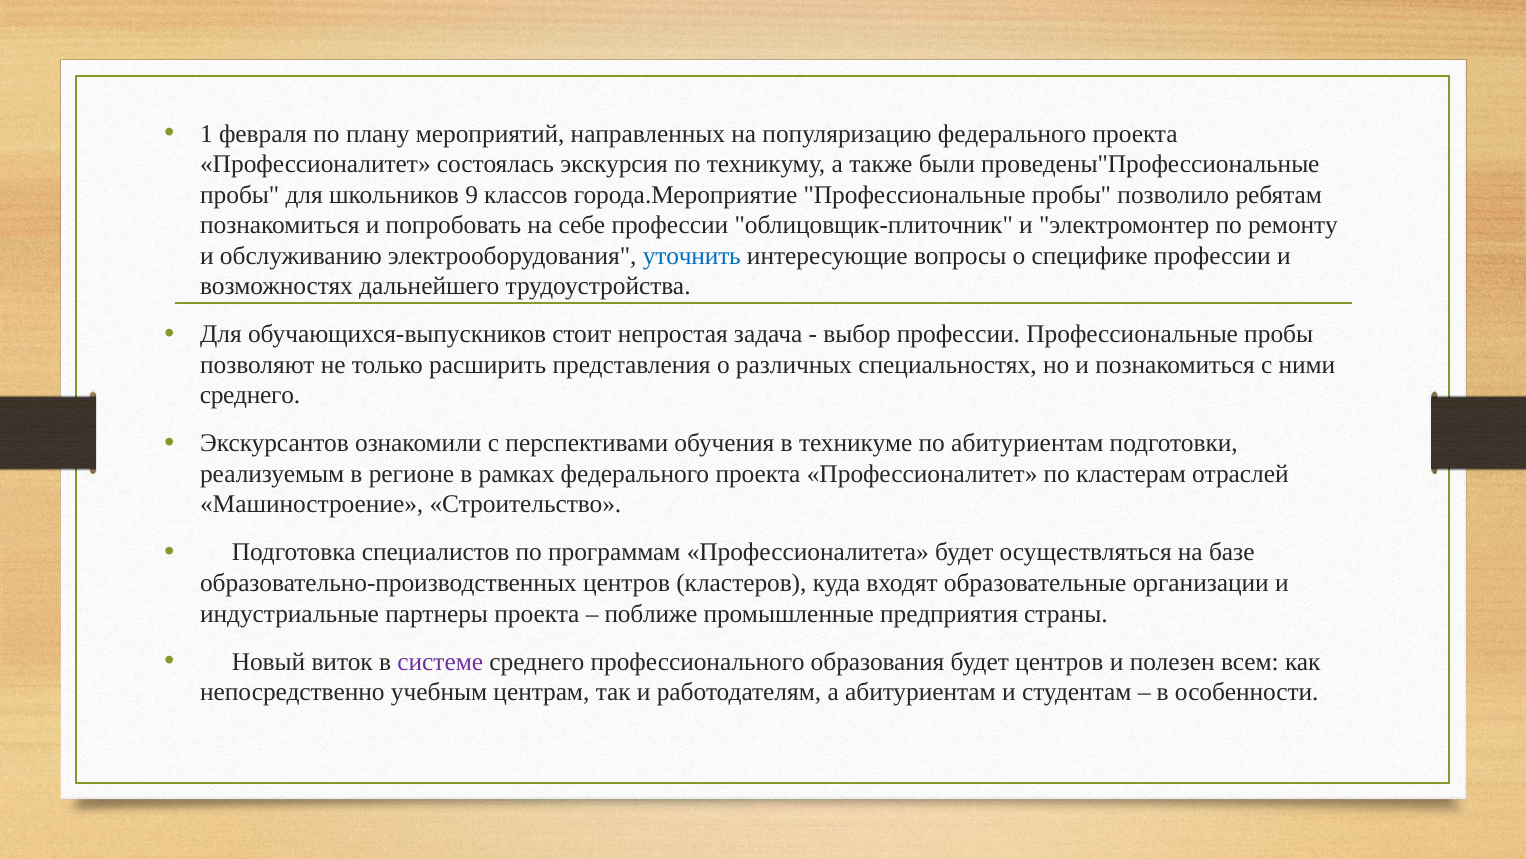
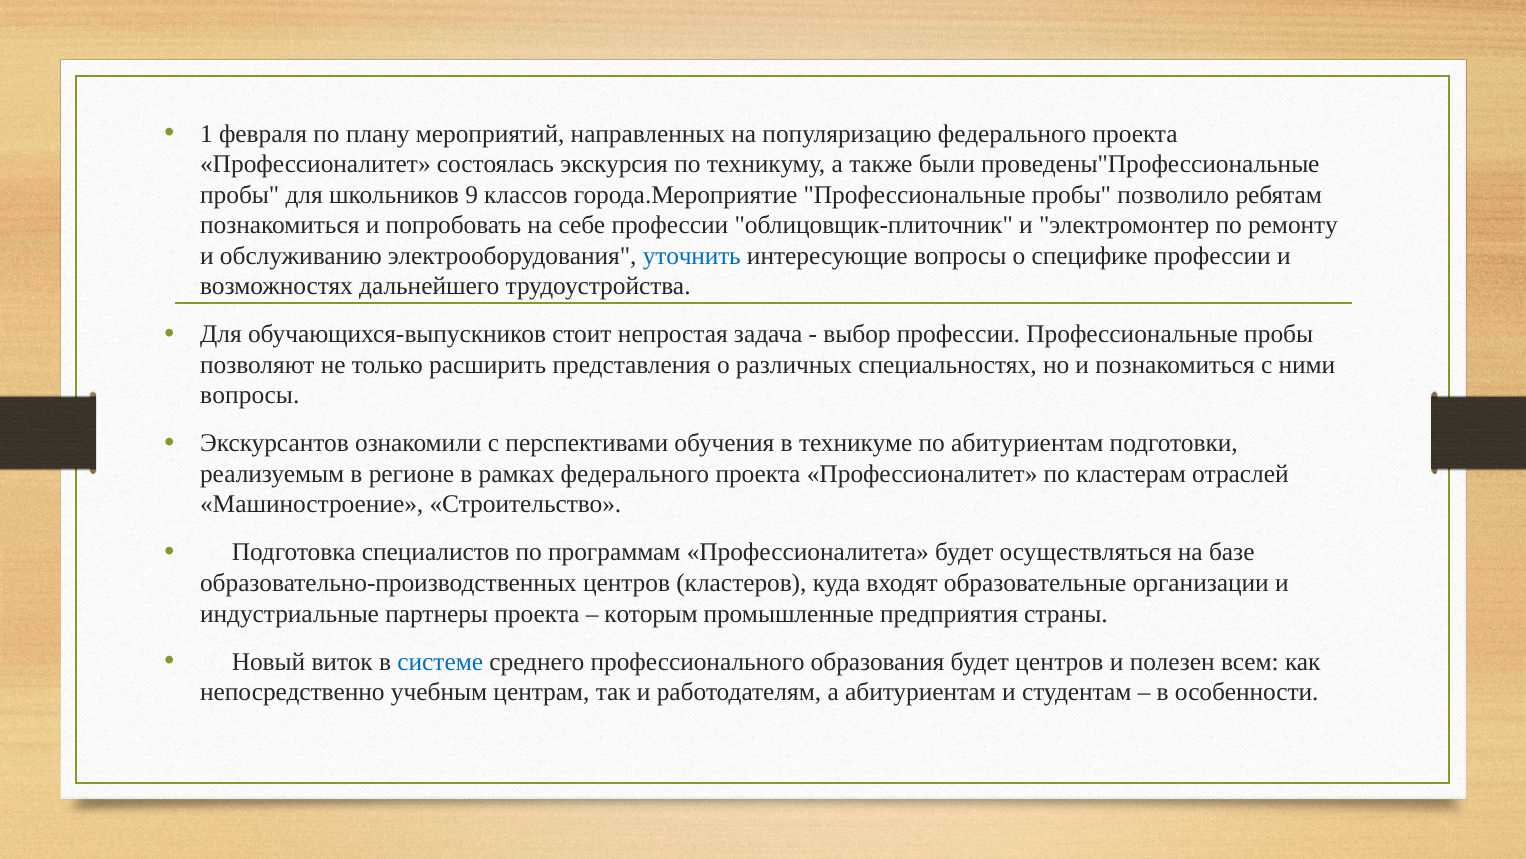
среднего at (250, 395): среднего -> вопросы
поближе: поближе -> которым
системе colour: purple -> blue
